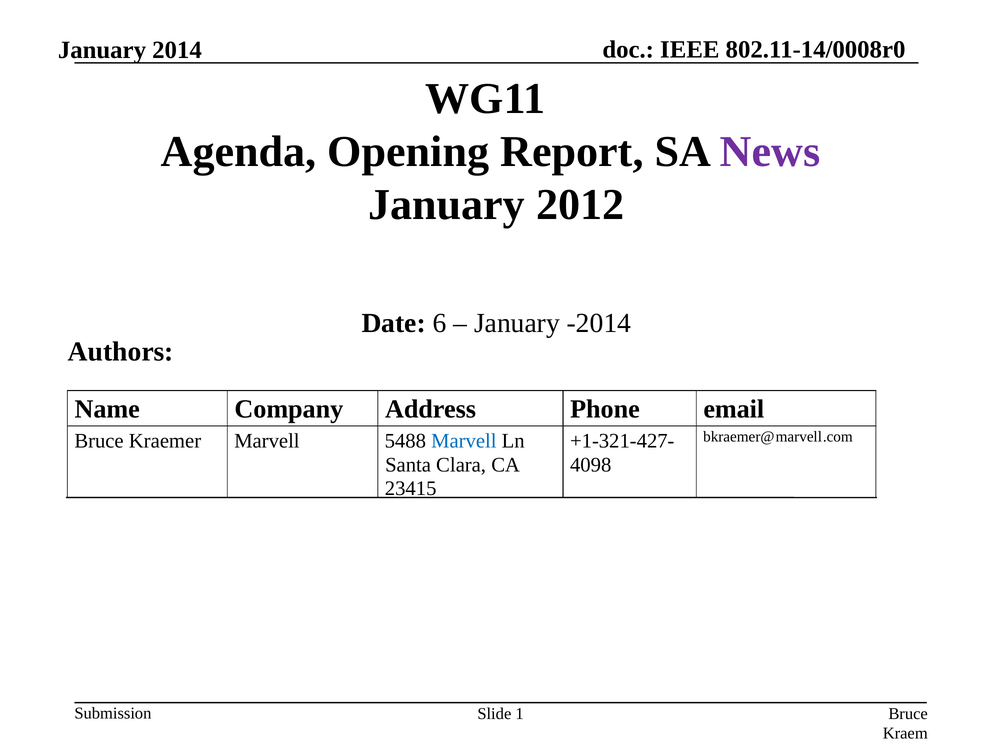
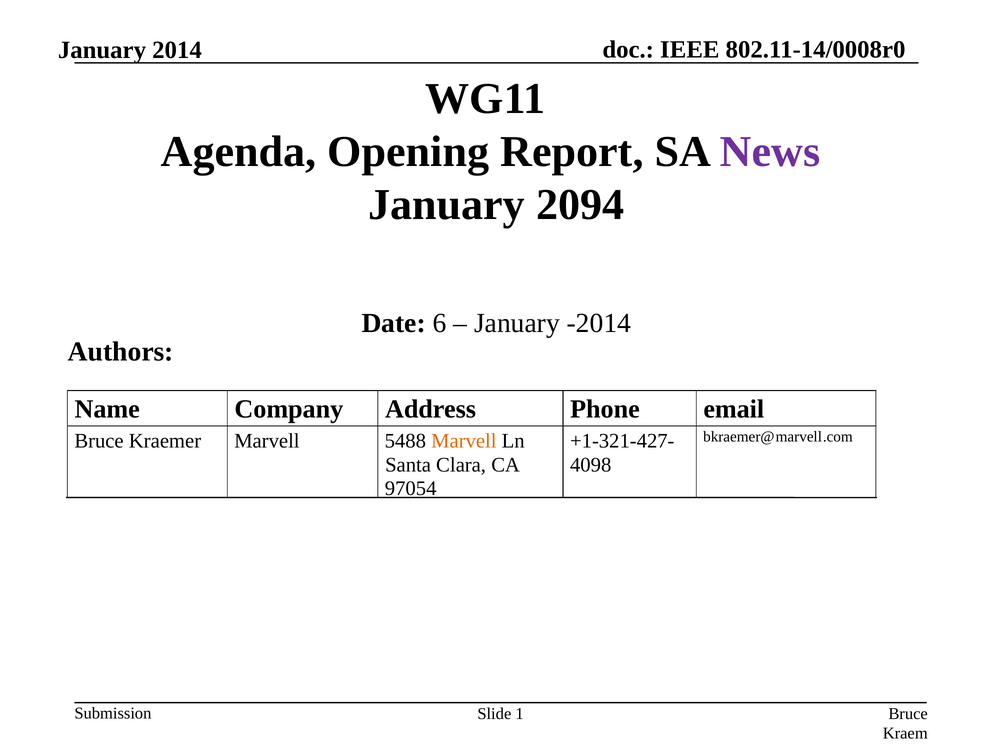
2012: 2012 -> 2094
Marvell at (464, 441) colour: blue -> orange
23415: 23415 -> 97054
